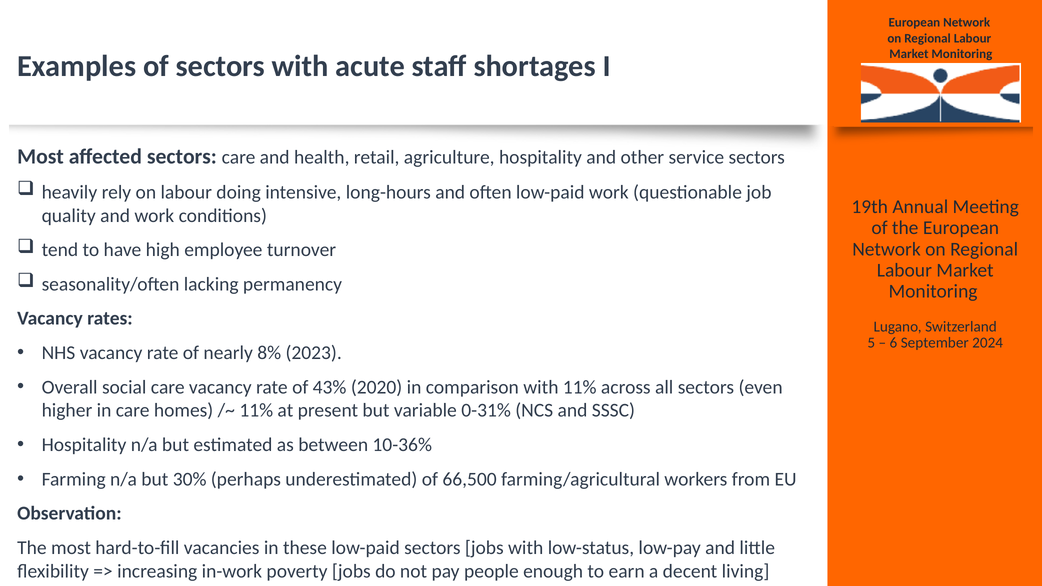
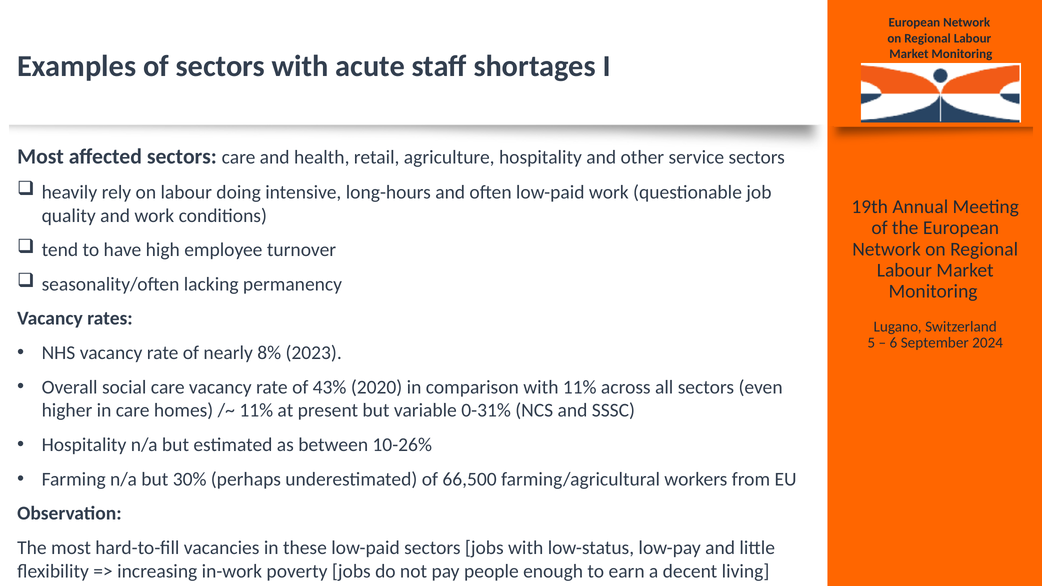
10-36%: 10-36% -> 10-26%
